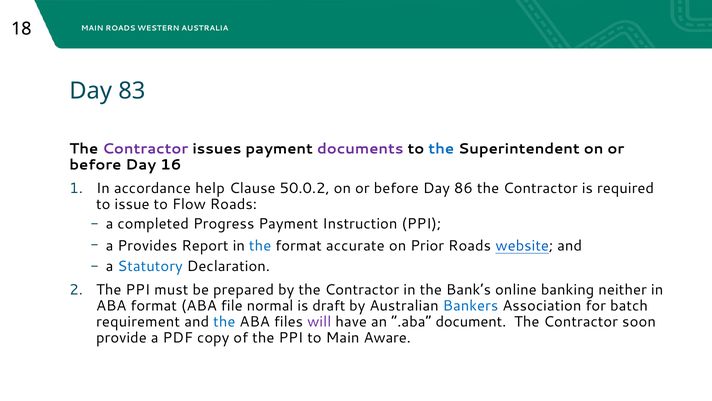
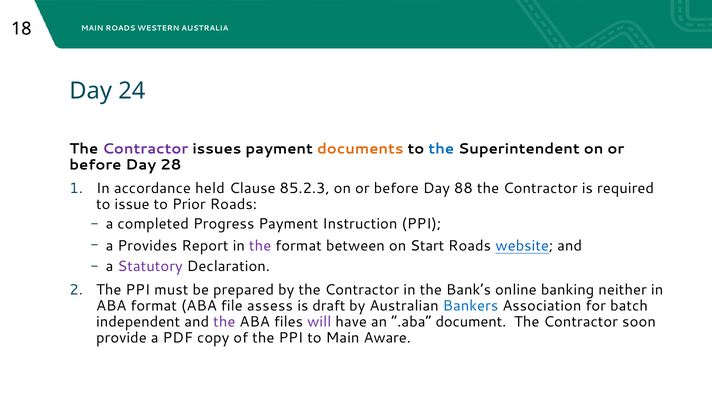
83: 83 -> 24
documents colour: purple -> orange
16: 16 -> 28
help: help -> held
50.0.2: 50.0.2 -> 85.2.3
86: 86 -> 88
Flow: Flow -> Prior
the at (260, 245) colour: blue -> purple
accurate: accurate -> between
Prior: Prior -> Start
Statutory colour: blue -> purple
normal: normal -> assess
requirement: requirement -> independent
the at (224, 322) colour: blue -> purple
